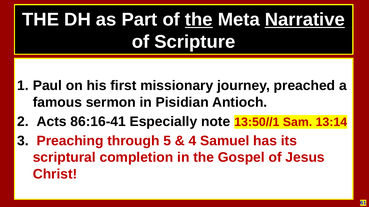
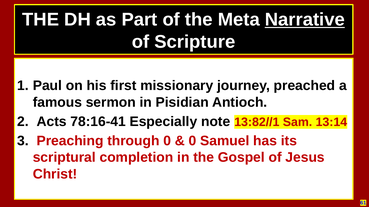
the at (199, 20) underline: present -> none
86:16-41: 86:16-41 -> 78:16-41
13:50//1: 13:50//1 -> 13:82//1
through 5: 5 -> 0
4 at (193, 141): 4 -> 0
